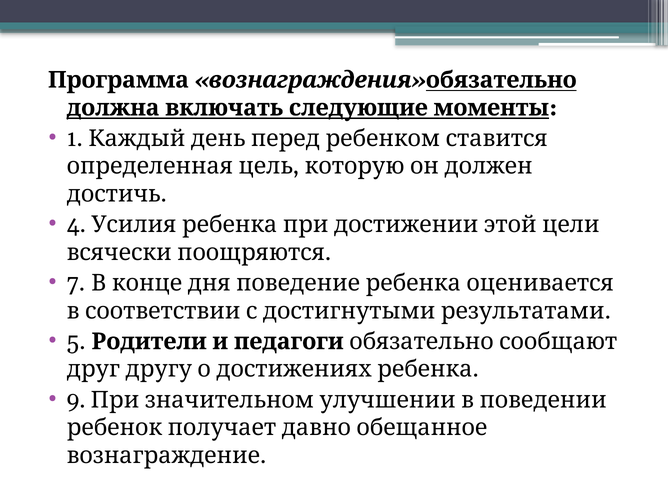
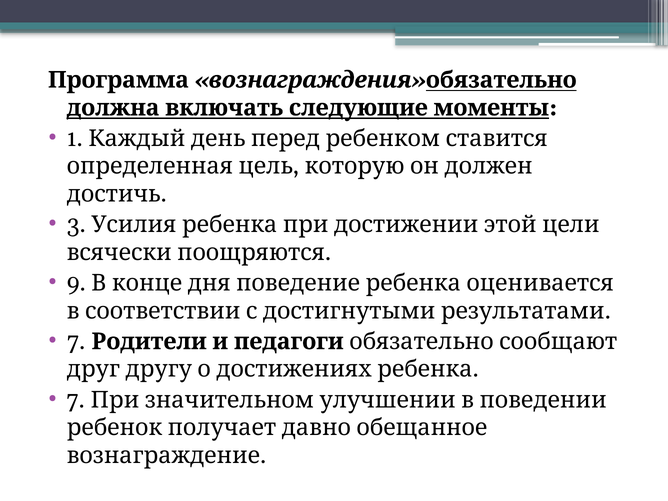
4: 4 -> 3
7: 7 -> 9
5 at (76, 342): 5 -> 7
9 at (76, 400): 9 -> 7
